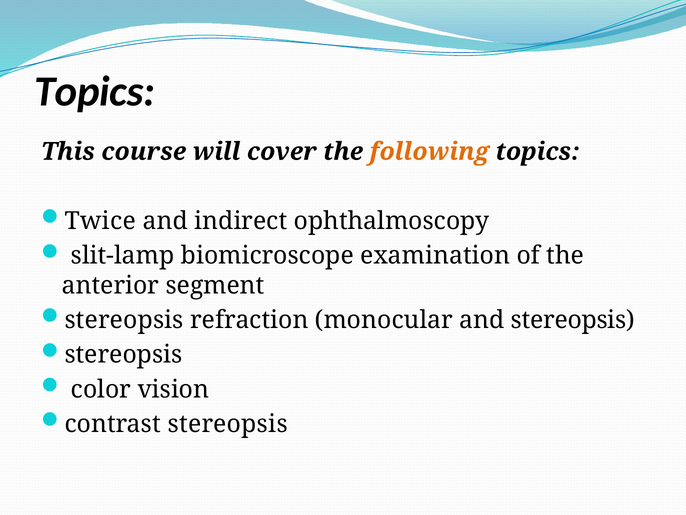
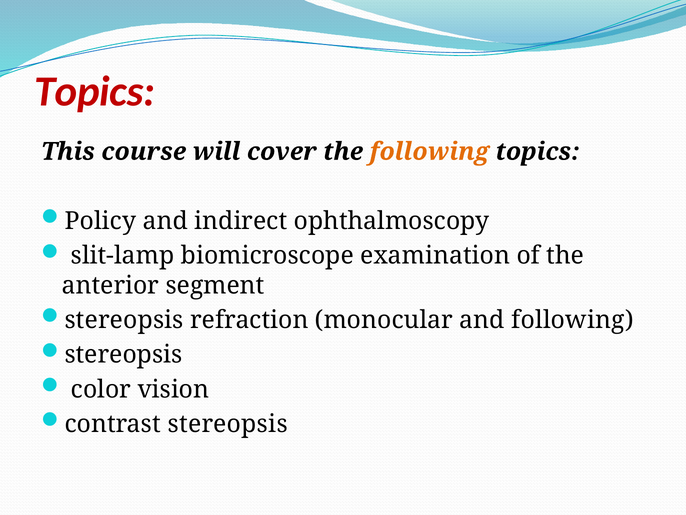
Topics at (94, 92) colour: black -> red
Twice: Twice -> Policy
and stereopsis: stereopsis -> following
